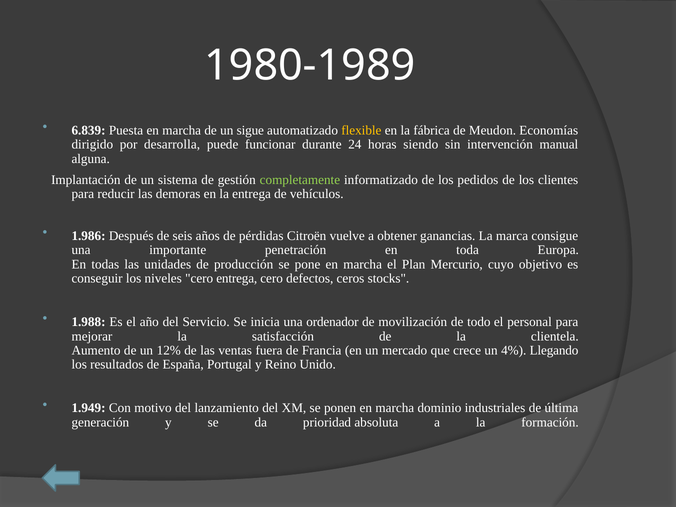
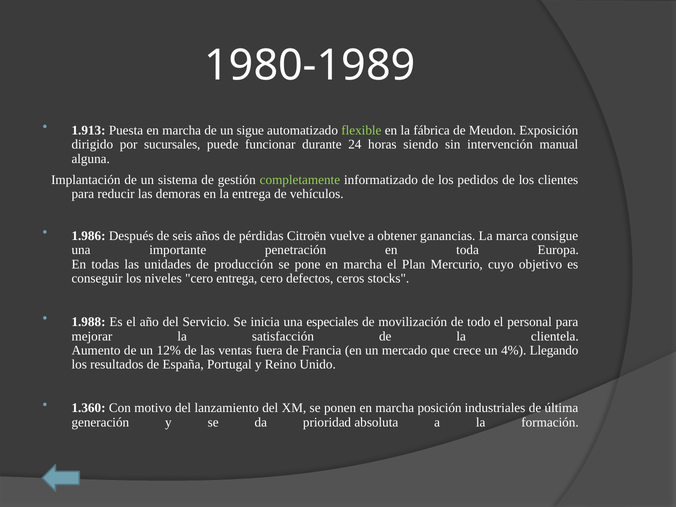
6.839: 6.839 -> 1.913
flexible colour: yellow -> light green
Economías: Economías -> Exposición
desarrolla: desarrolla -> sucursales
ordenador: ordenador -> especiales
1.949: 1.949 -> 1.360
dominio: dominio -> posición
